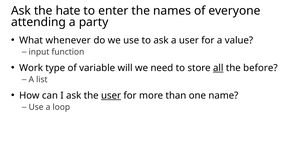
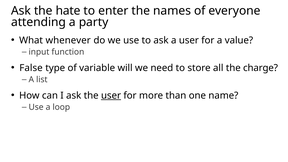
Work: Work -> False
all underline: present -> none
before: before -> charge
